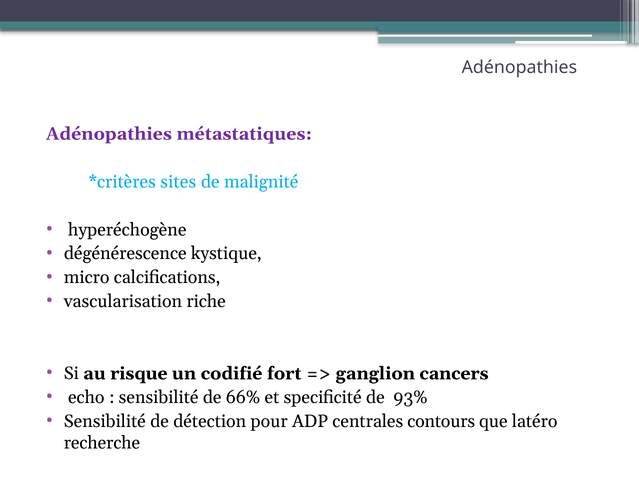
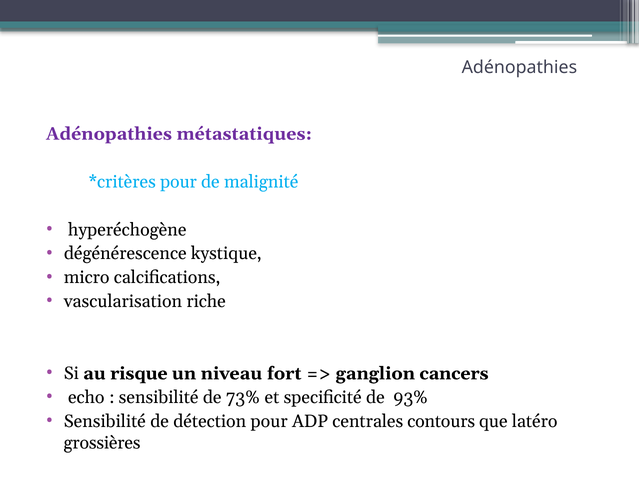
sites at (178, 182): sites -> pour
codifié: codifié -> niveau
66%: 66% -> 73%
recherche: recherche -> grossières
